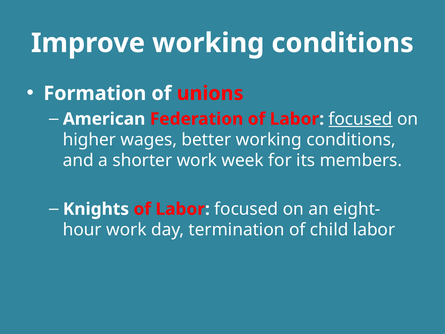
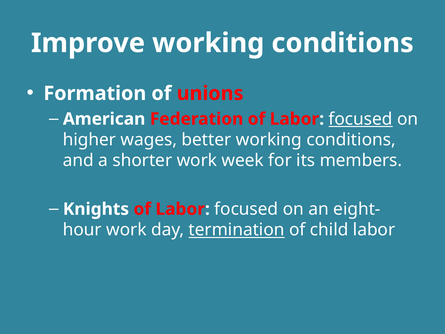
termination underline: none -> present
